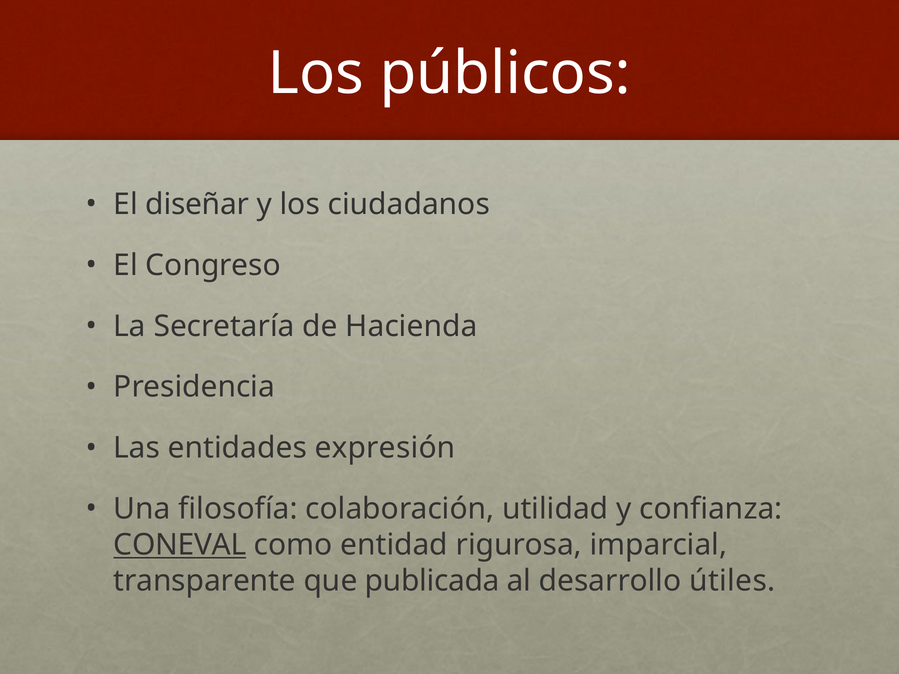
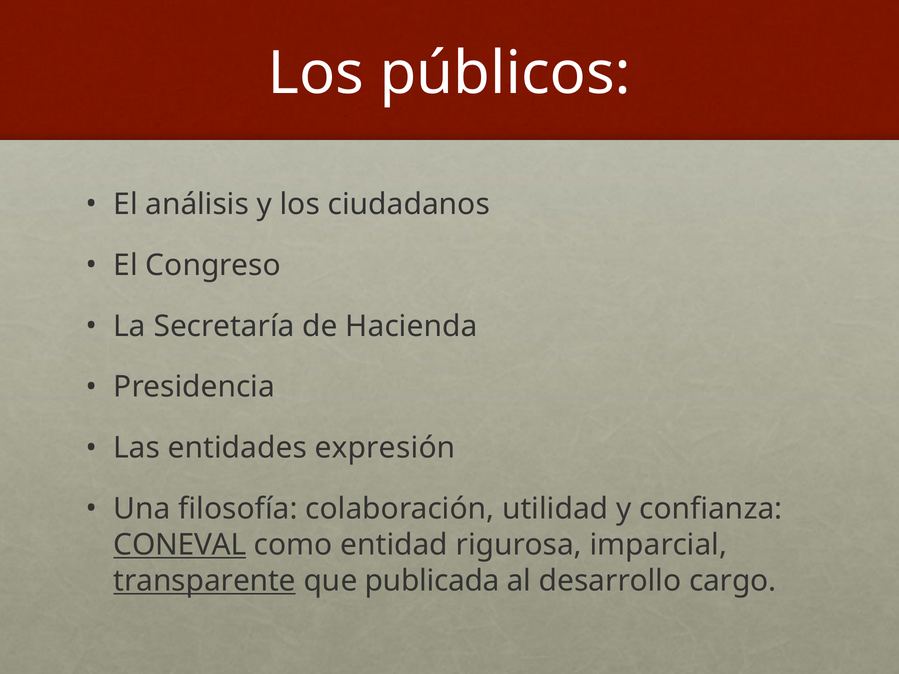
diseñar: diseñar -> análisis
transparente underline: none -> present
útiles: útiles -> cargo
